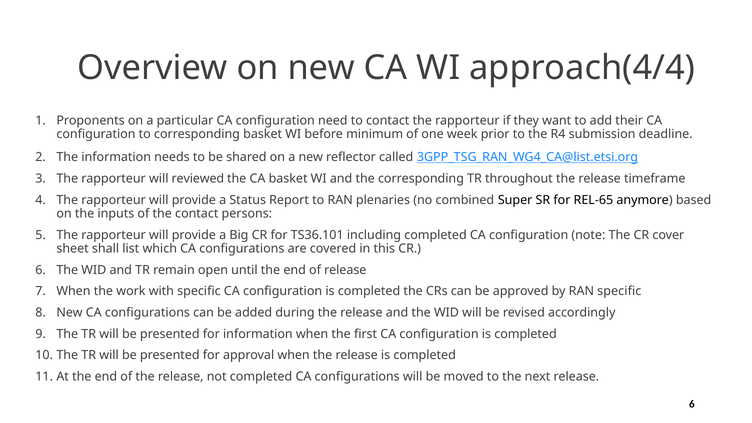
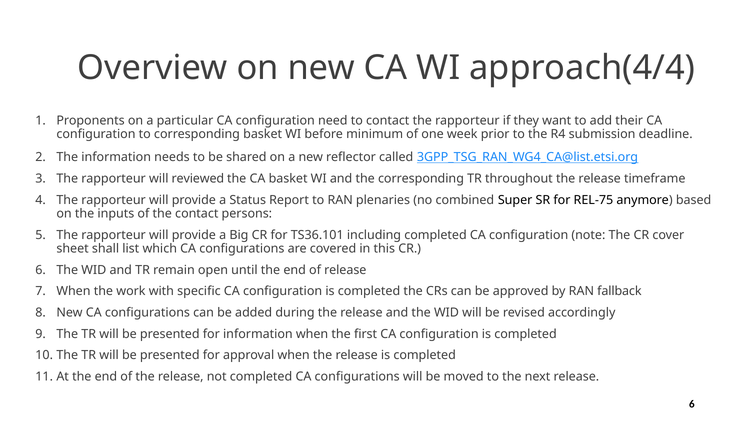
REL-65: REL-65 -> REL-75
RAN specific: specific -> fallback
